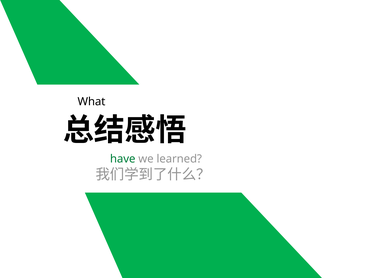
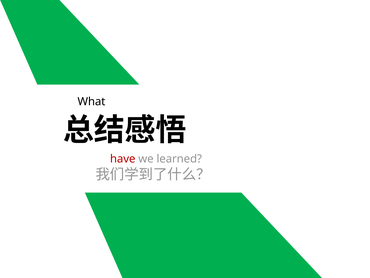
have colour: green -> red
